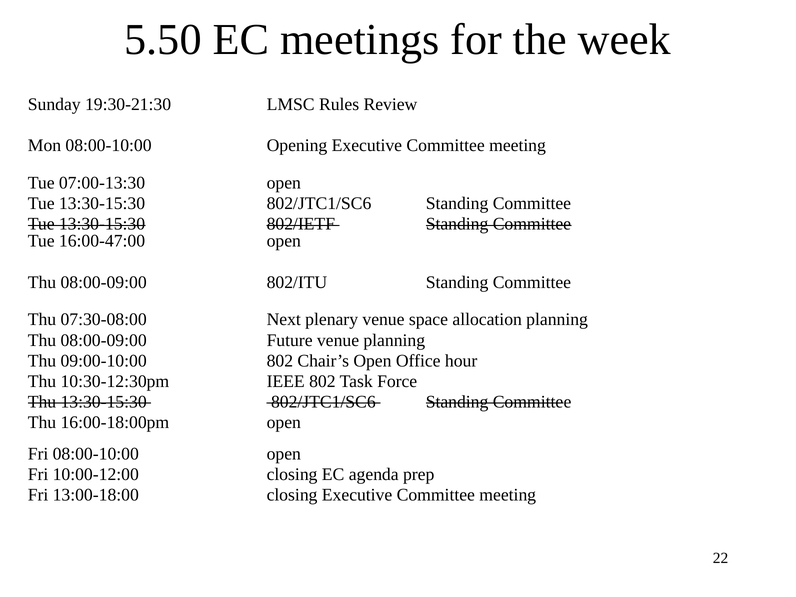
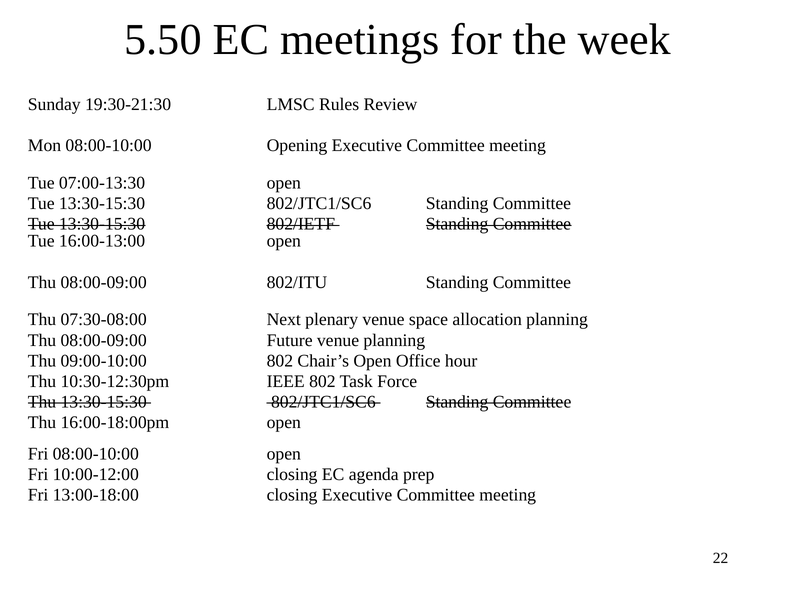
16:00-47:00: 16:00-47:00 -> 16:00-13:00
